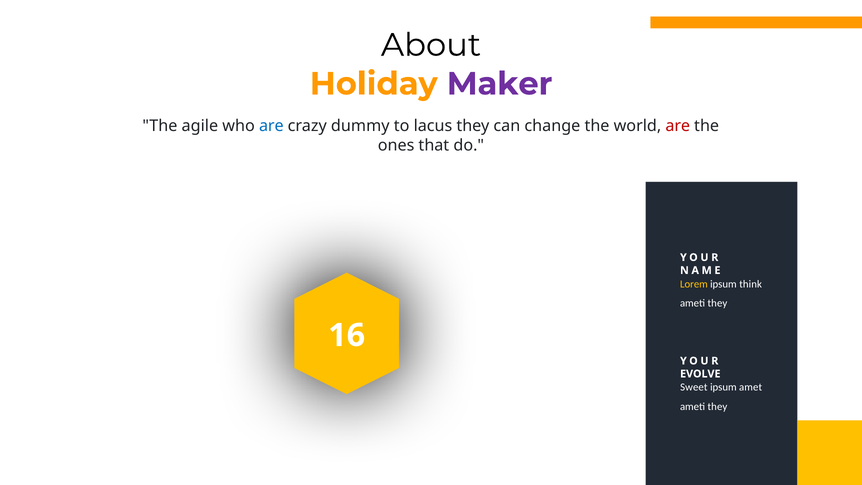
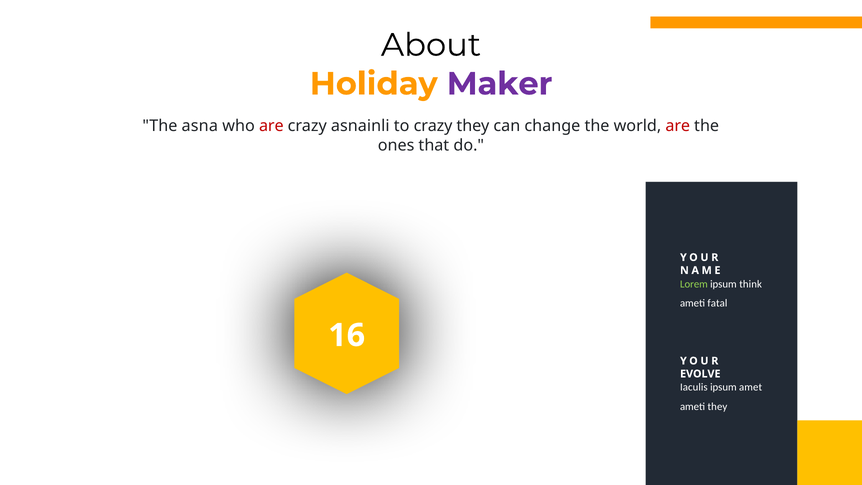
agile: agile -> asna
are at (271, 126) colour: blue -> red
dummy: dummy -> asnainli
to lacus: lacus -> crazy
Lorem colour: yellow -> light green
they at (717, 303): they -> fatal
Sweet: Sweet -> Iaculis
